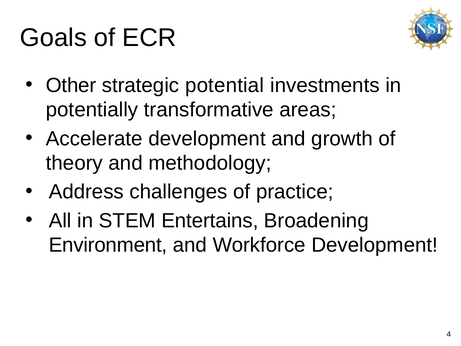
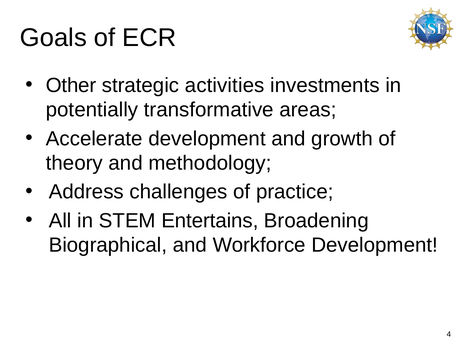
potential: potential -> activities
Environment: Environment -> Biographical
